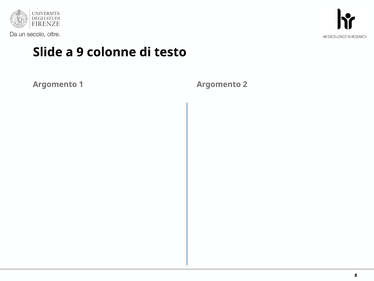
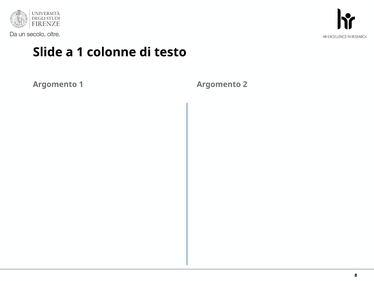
a 9: 9 -> 1
